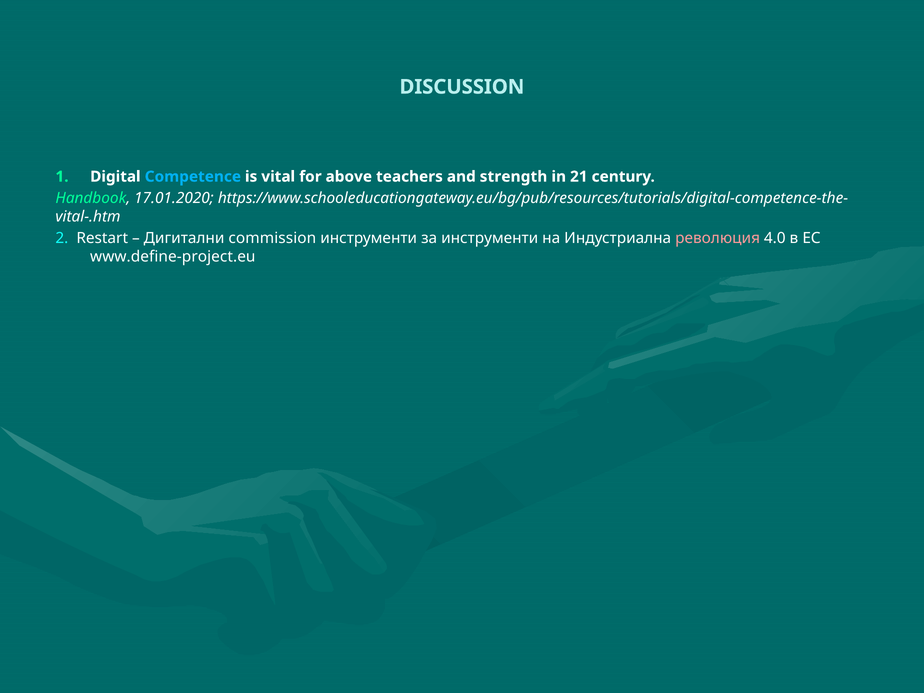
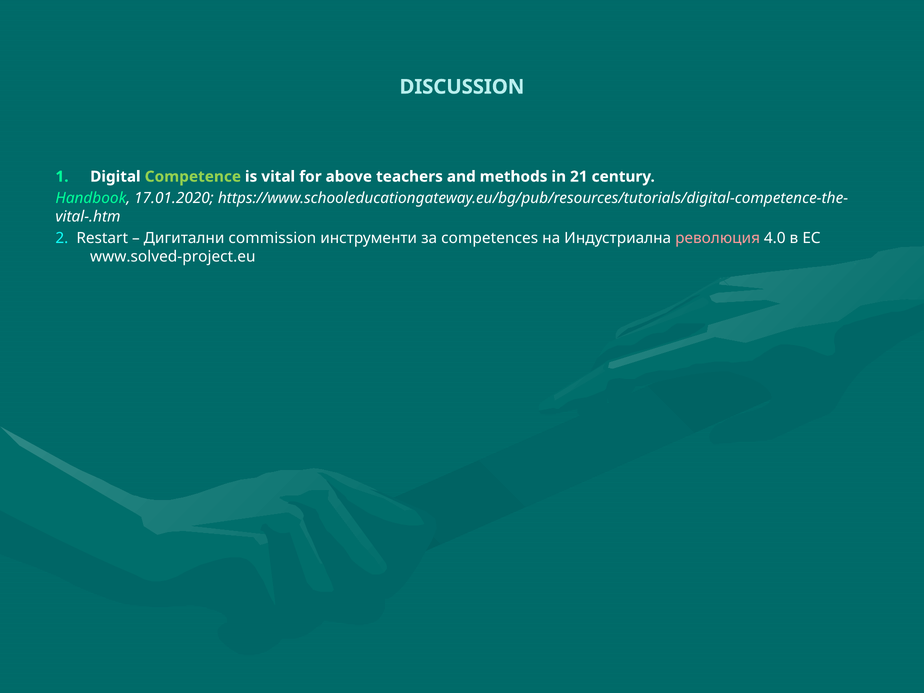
Competence colour: light blue -> light green
strength: strength -> methods
за инструменти: инструменти -> competences
www.define-project.eu: www.define-project.eu -> www.solved-project.eu
